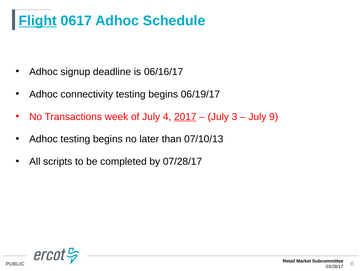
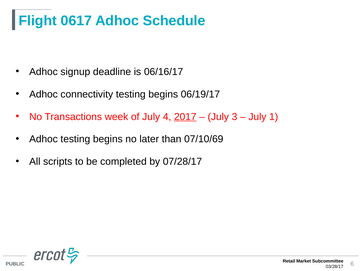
Flight underline: present -> none
9: 9 -> 1
07/10/13: 07/10/13 -> 07/10/69
